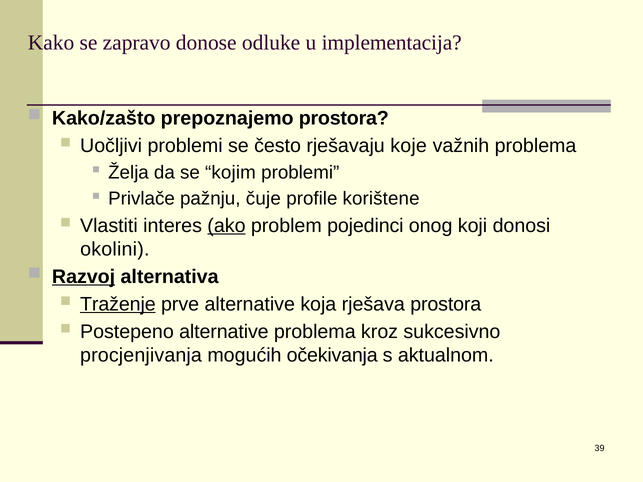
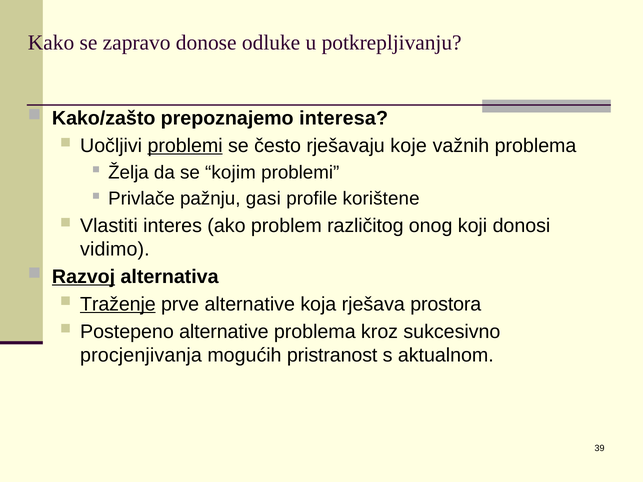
implementacija: implementacija -> potkrepljivanju
prepoznajemo prostora: prostora -> interesa
problemi at (185, 146) underline: none -> present
čuje: čuje -> gasi
ako underline: present -> none
pojedinci: pojedinci -> različitog
okolini: okolini -> vidimo
očekivanja: očekivanja -> pristranost
